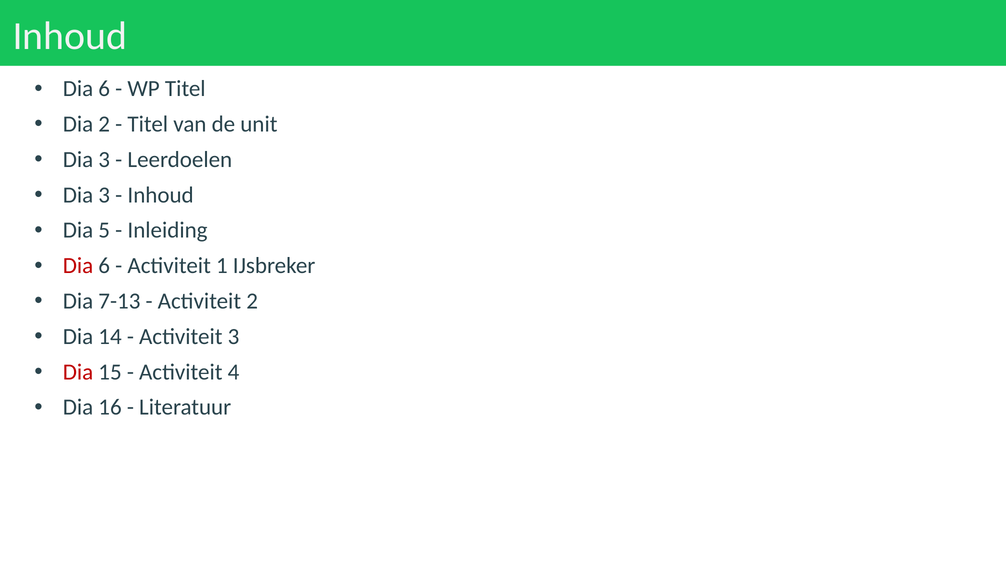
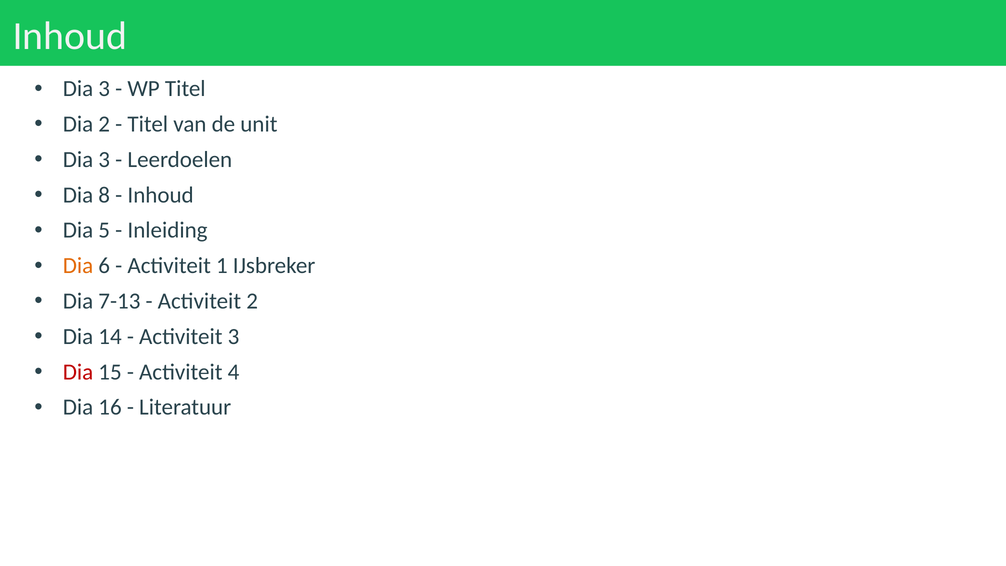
6 at (104, 89): 6 -> 3
3 at (104, 195): 3 -> 8
Dia at (78, 266) colour: red -> orange
